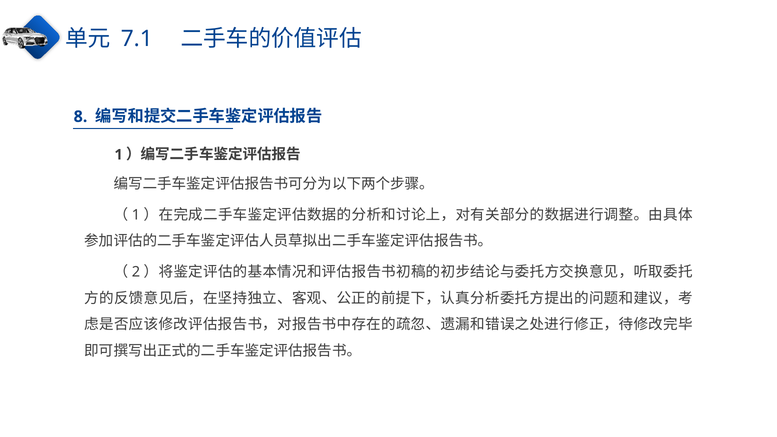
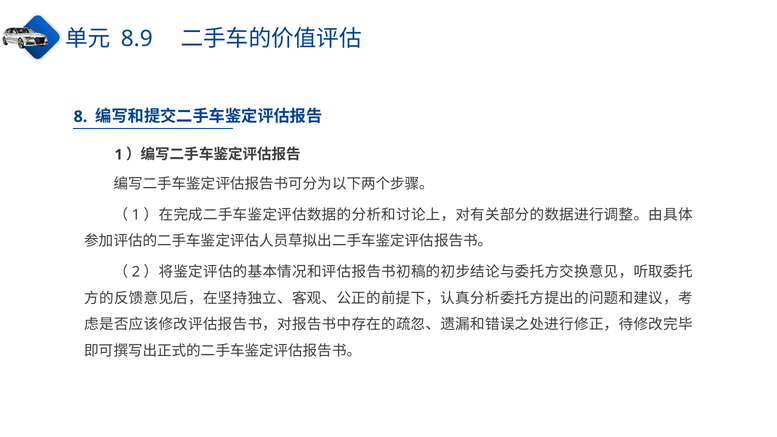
7.1: 7.1 -> 8.9
